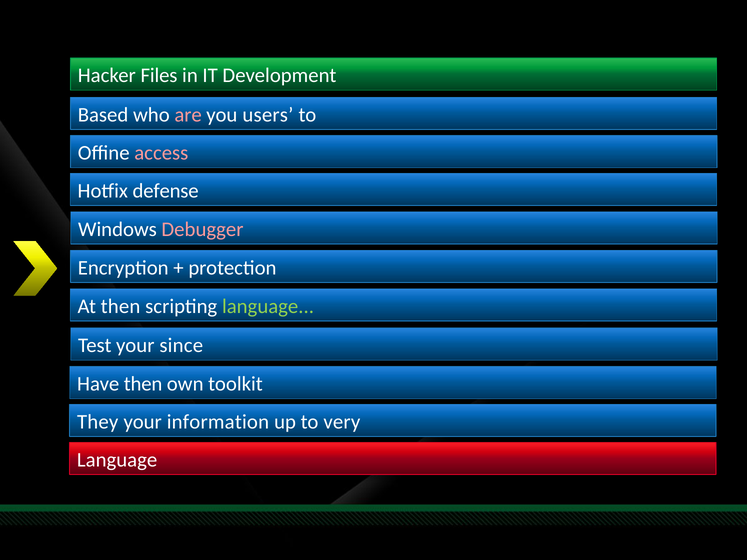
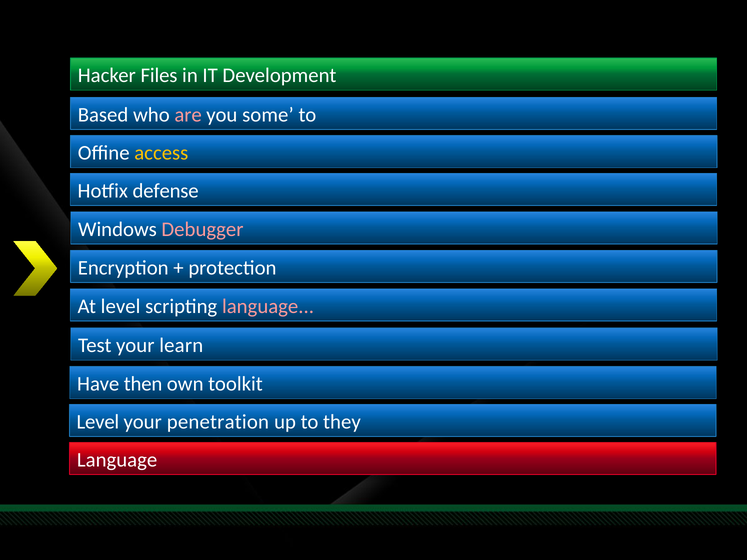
users: users -> some
access colour: pink -> yellow
At then: then -> level
language at (268, 306) colour: light green -> pink
since: since -> learn
They at (98, 422): They -> Level
information: information -> penetration
very: very -> they
